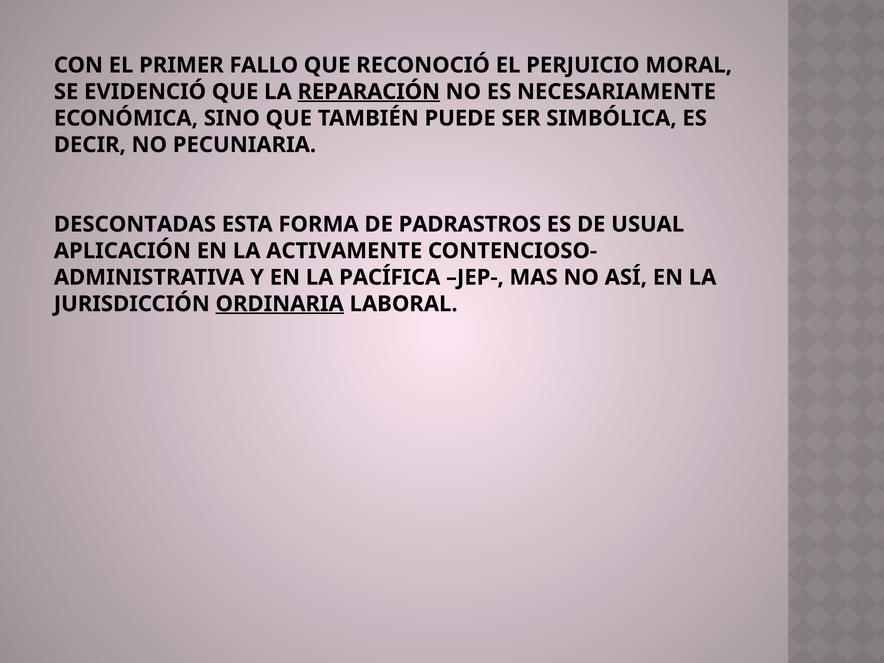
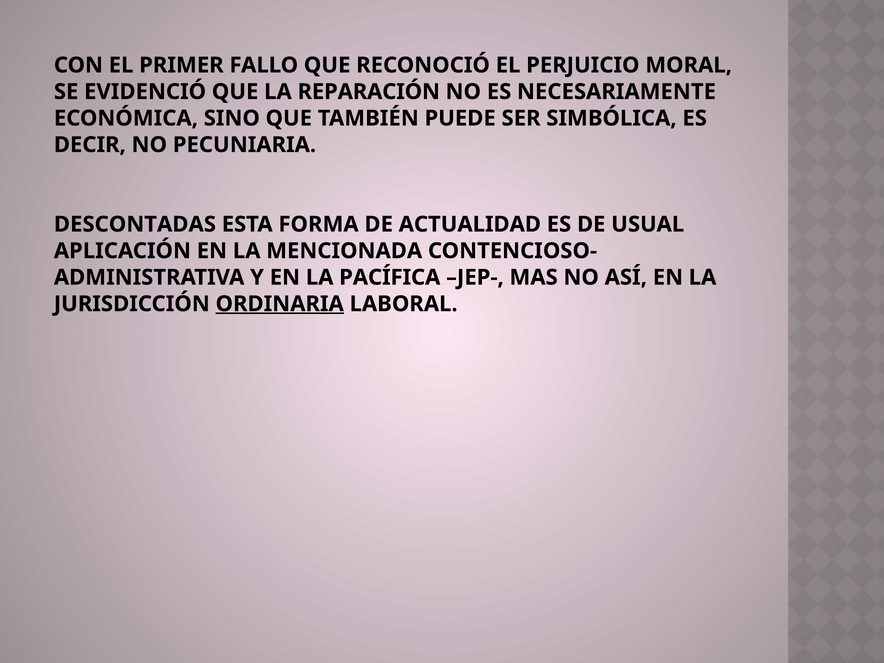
REPARACIÓN underline: present -> none
PADRASTROS: PADRASTROS -> ACTUALIDAD
ACTIVAMENTE: ACTIVAMENTE -> MENCIONADA
